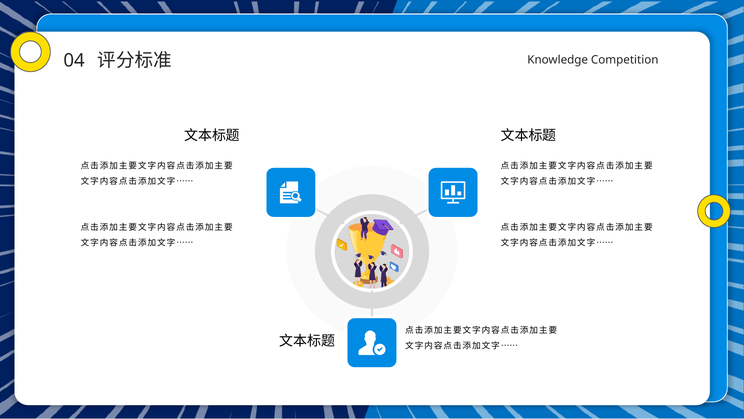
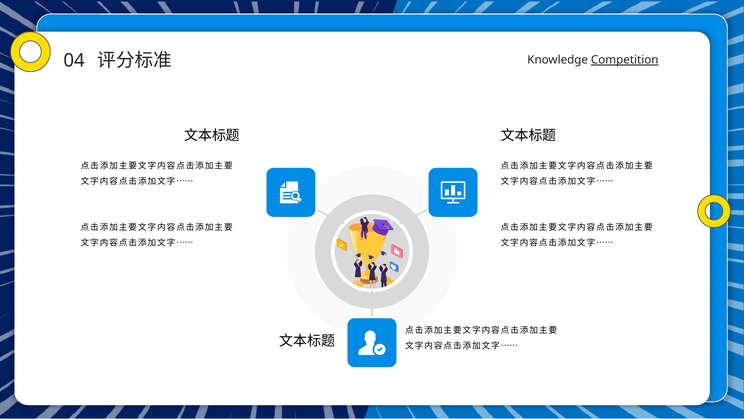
Competition underline: none -> present
